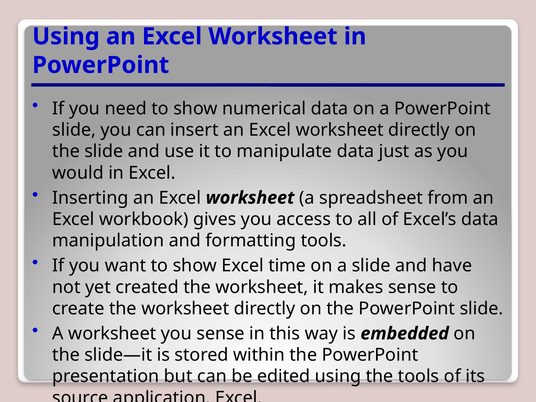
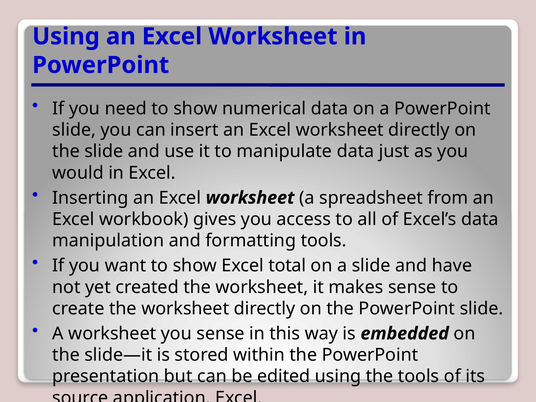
time: time -> total
